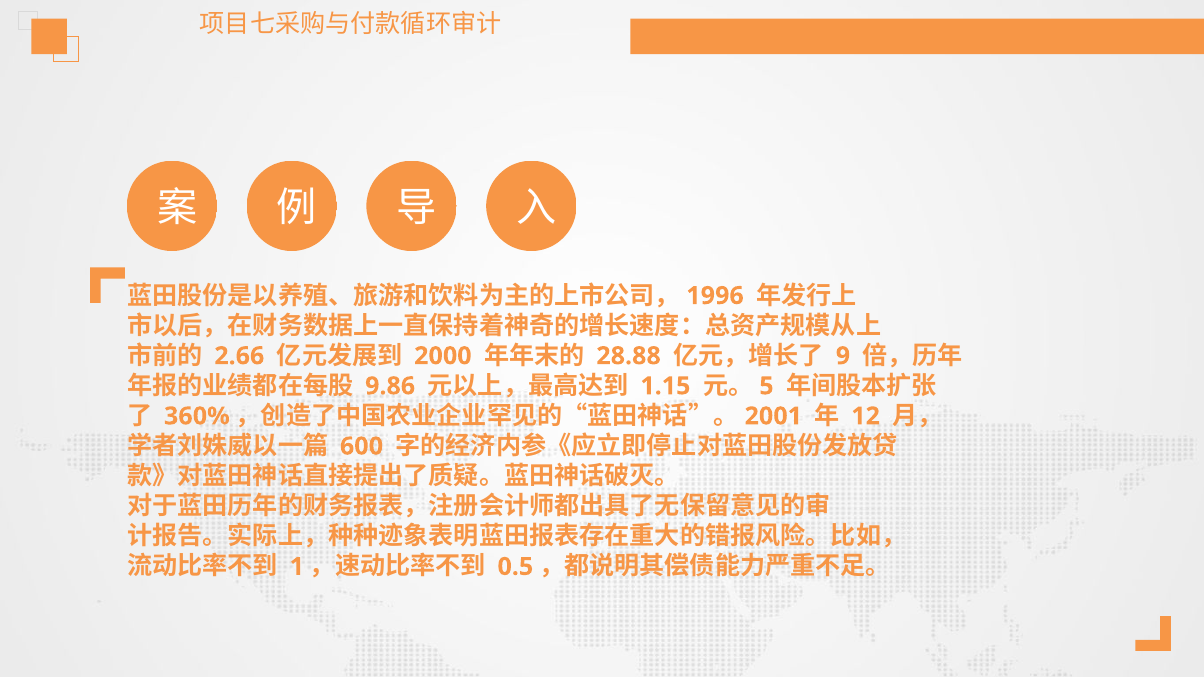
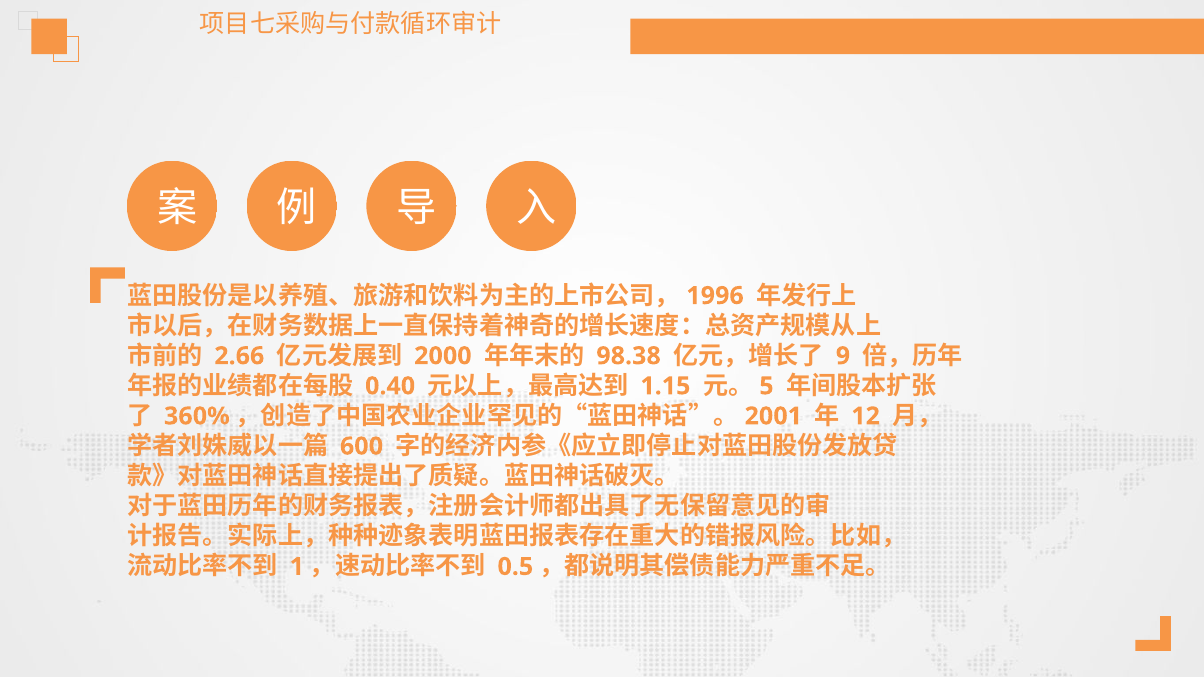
28.88: 28.88 -> 98.38
9.86: 9.86 -> 0.40
